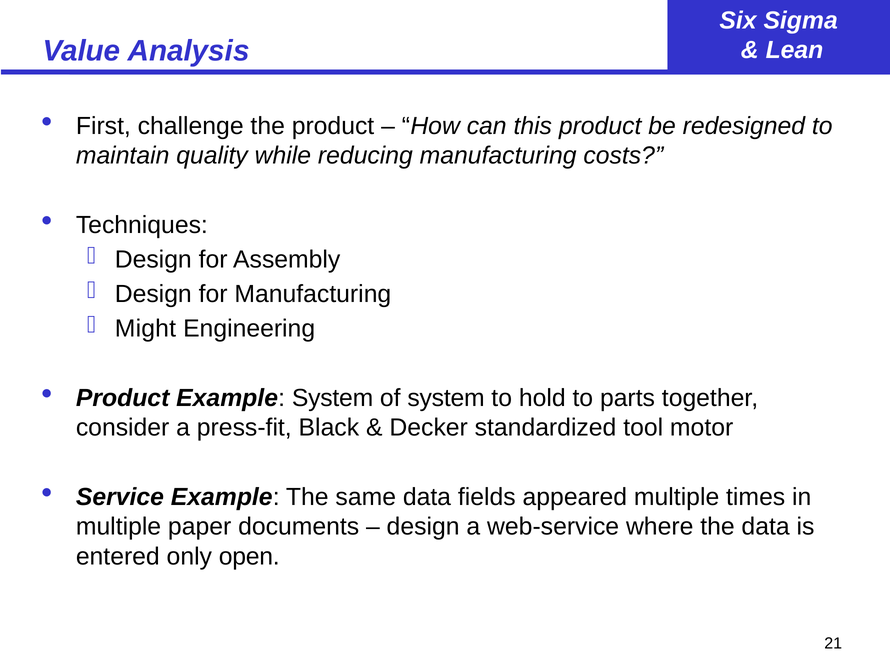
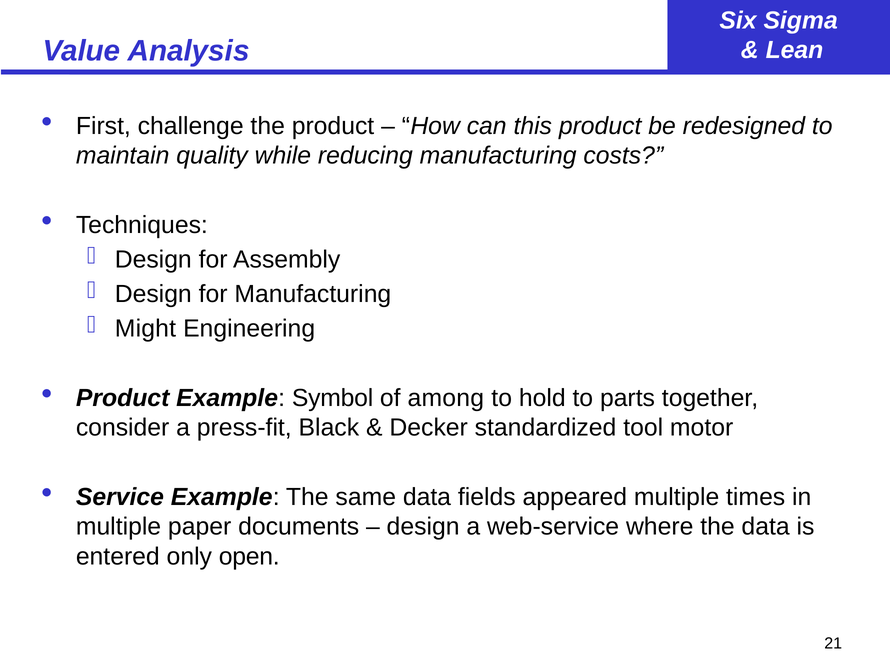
Example System: System -> Symbol
of system: system -> among
